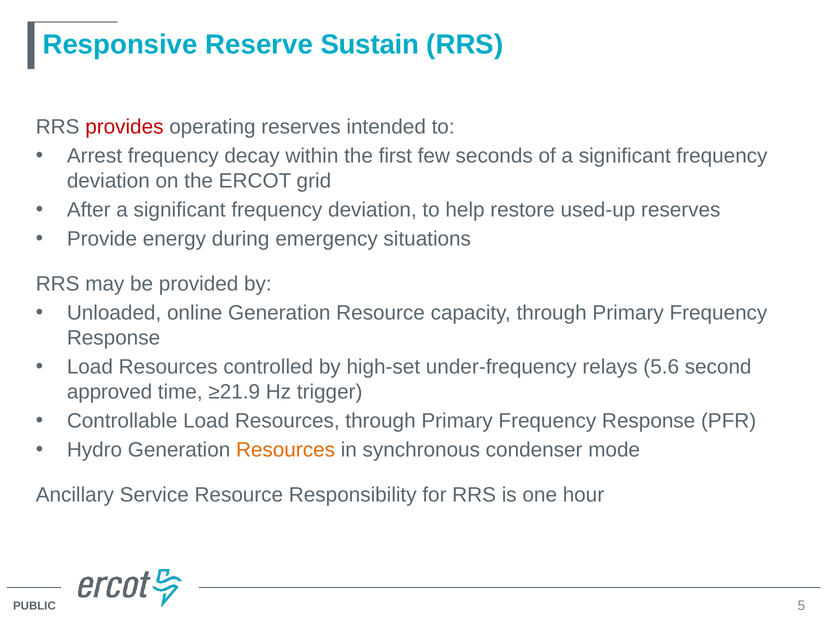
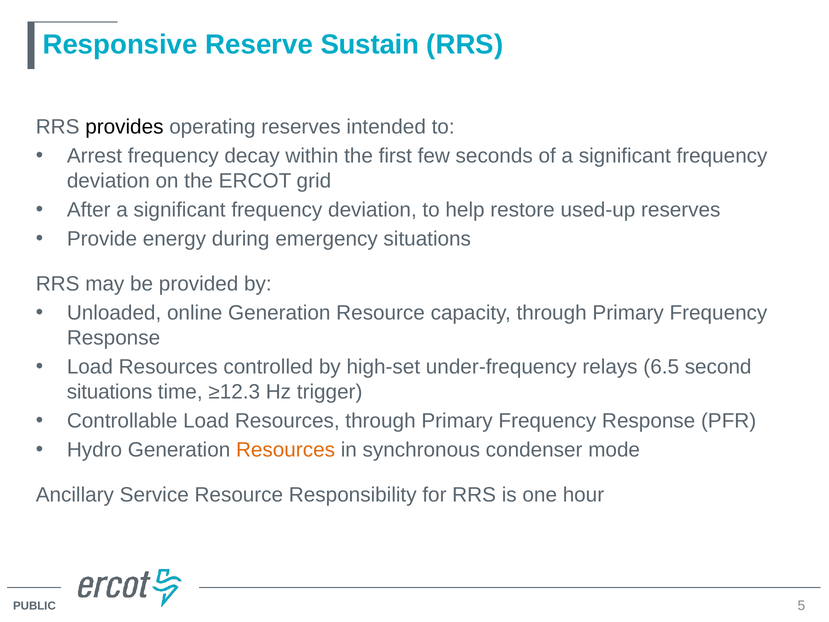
provides colour: red -> black
5.6: 5.6 -> 6.5
approved at (110, 392): approved -> situations
≥21.9: ≥21.9 -> ≥12.3
